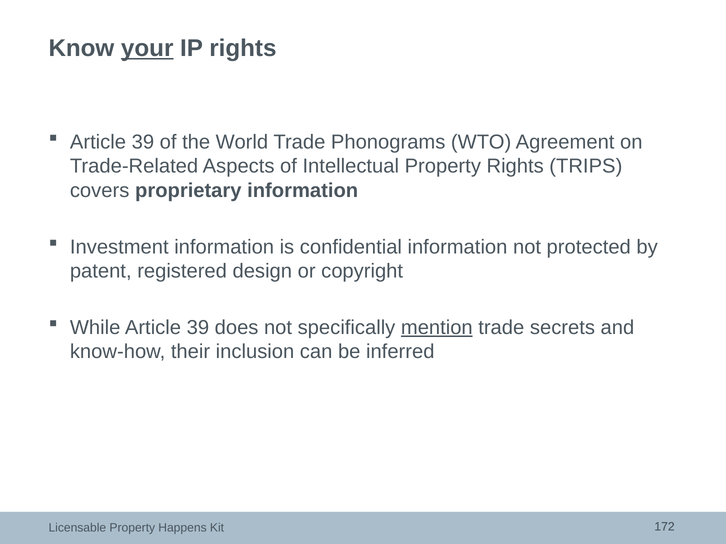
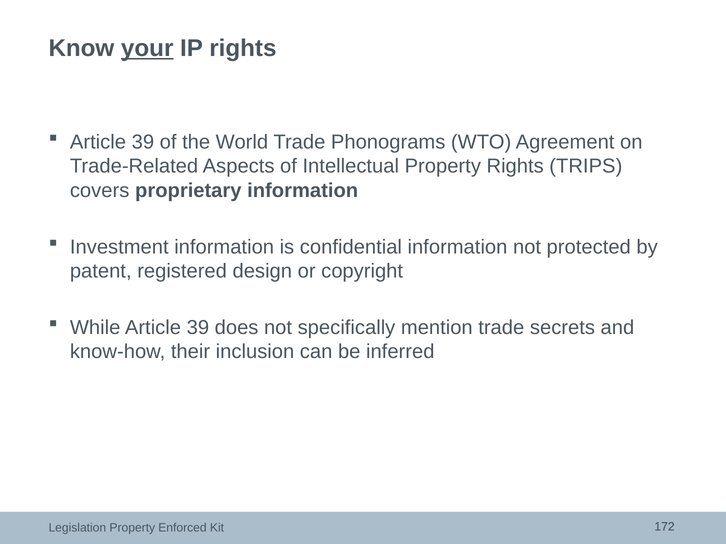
mention underline: present -> none
Licensable: Licensable -> Legislation
Happens: Happens -> Enforced
